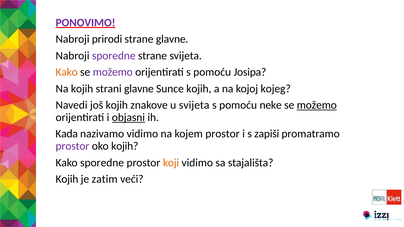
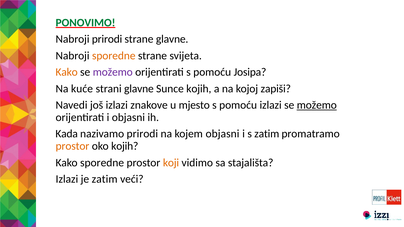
PONOVIMO colour: purple -> green
sporedne at (114, 56) colour: purple -> orange
Na kojih: kojih -> kuće
kojeg: kojeg -> zapiši
još kojih: kojih -> izlazi
u svijeta: svijeta -> mjesto
pomoću neke: neke -> izlazi
objasni at (128, 118) underline: present -> none
nazivamo vidimo: vidimo -> prirodi
kojem prostor: prostor -> objasni
s zapiši: zapiši -> zatim
prostor at (72, 146) colour: purple -> orange
Kojih at (67, 179): Kojih -> Izlazi
